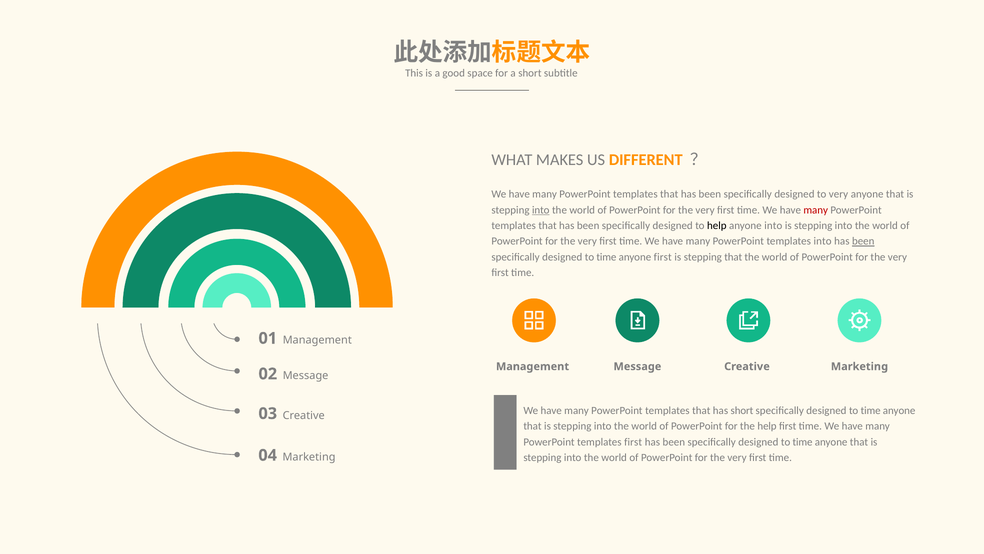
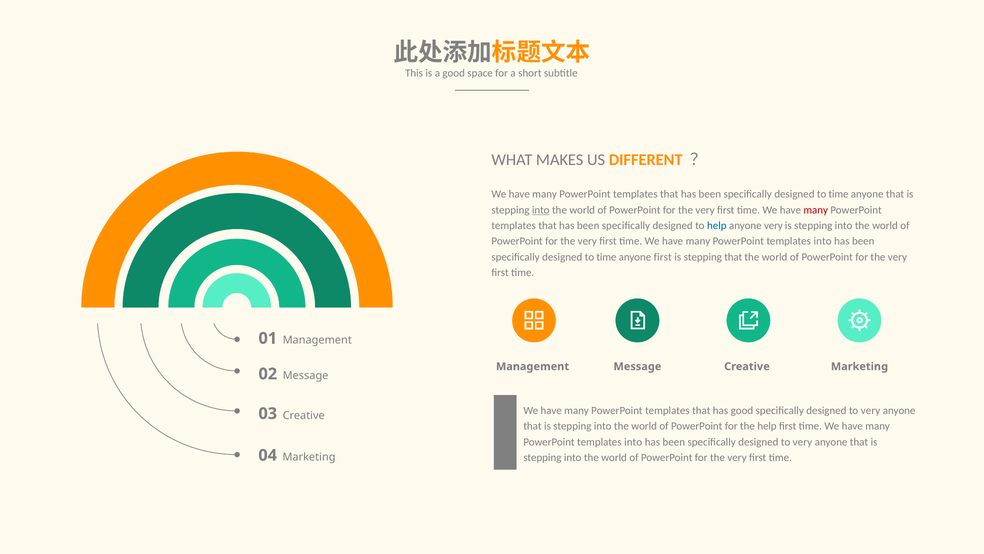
very at (838, 194): very -> time
help at (717, 225) colour: black -> blue
anyone into: into -> very
been at (863, 241) underline: present -> none
has short: short -> good
time at (871, 410): time -> very
first at (633, 442): first -> into
time at (803, 442): time -> very
